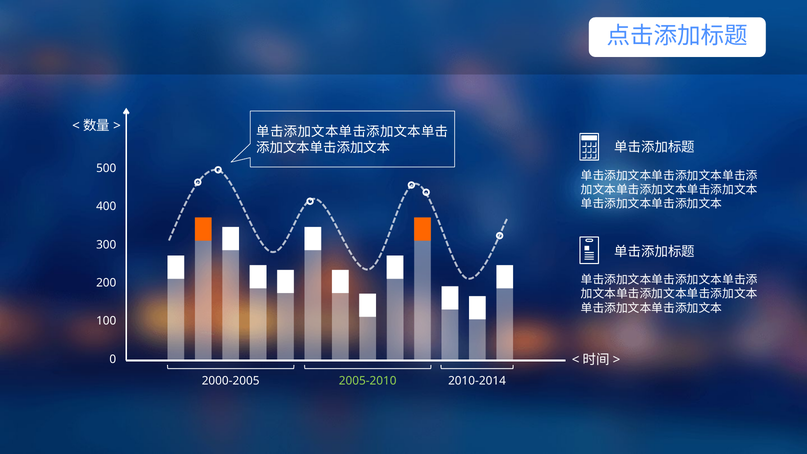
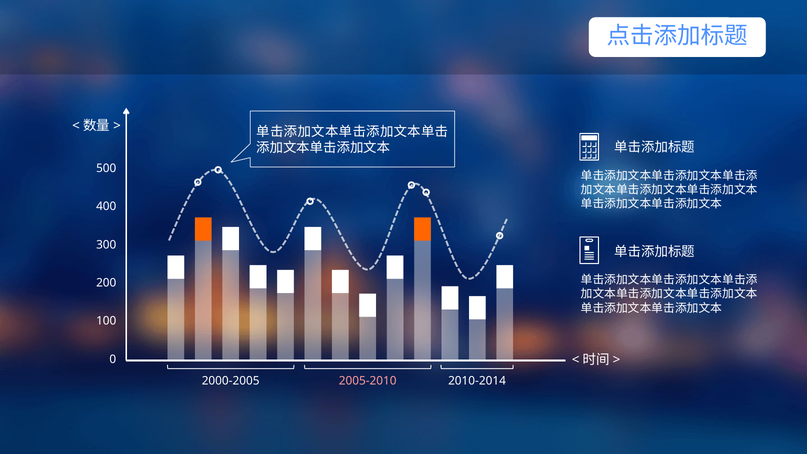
2005-2010 colour: light green -> pink
